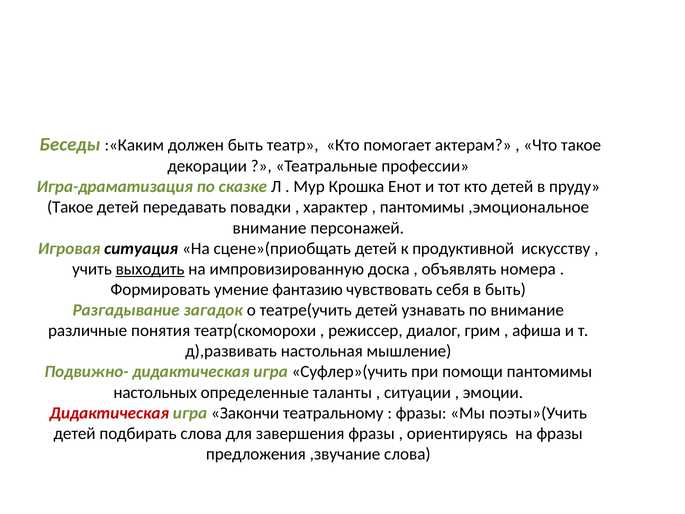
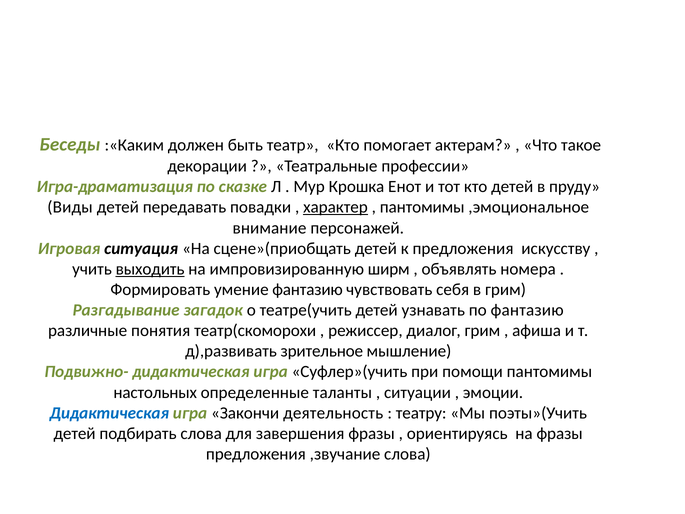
Такое at (70, 207): Такое -> Виды
характер underline: none -> present
к продуктивной: продуктивной -> предложения
доска: доска -> ширм
в быть: быть -> грим
по внимание: внимание -> фантазию
настольная: настольная -> зрительное
Дидактическая at (109, 413) colour: red -> blue
театральному: театральному -> деятельность
фразы at (421, 413): фразы -> театру
